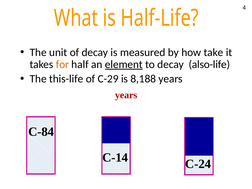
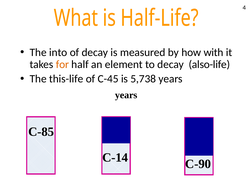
unit: unit -> into
take: take -> with
element underline: present -> none
C-29: C-29 -> C-45
8,188: 8,188 -> 5,738
years at (126, 95) colour: red -> black
C-84: C-84 -> C-85
C-24: C-24 -> C-90
